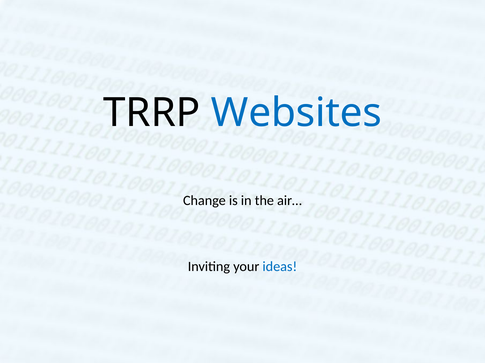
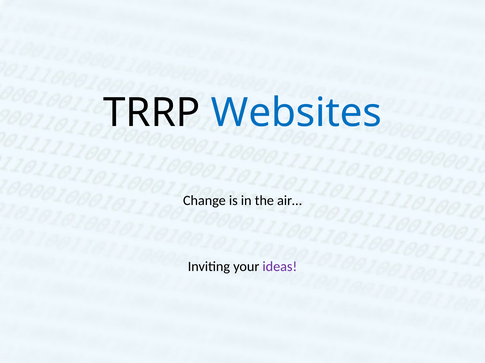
ideas colour: blue -> purple
